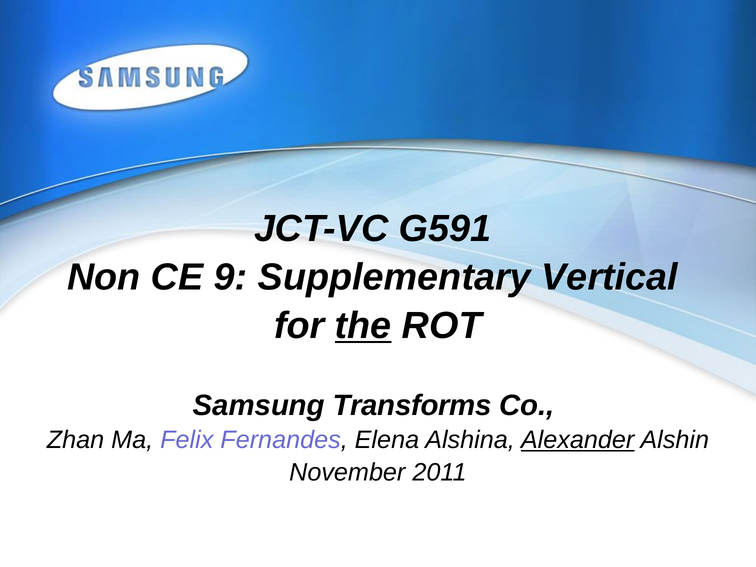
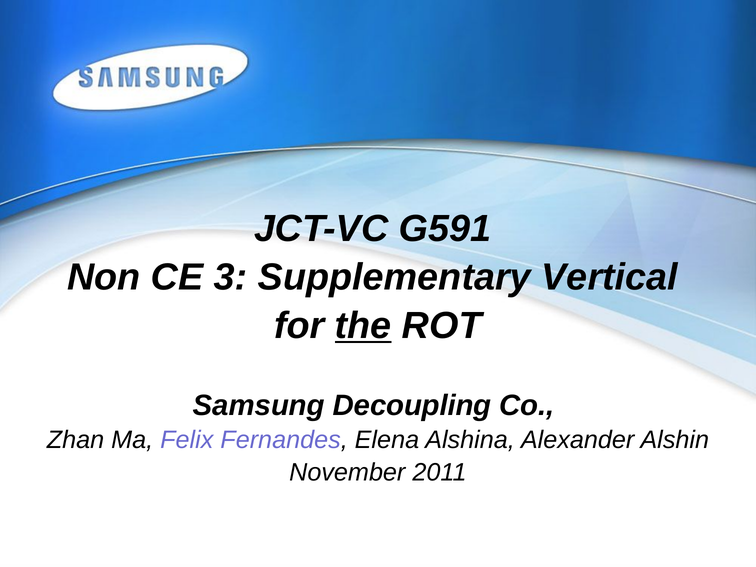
9: 9 -> 3
Transforms: Transforms -> Decoupling
Alexander underline: present -> none
